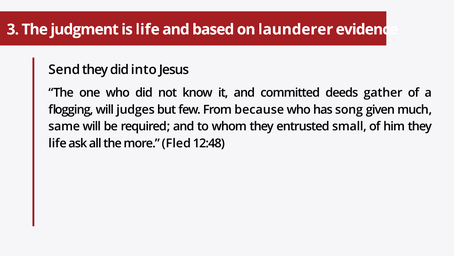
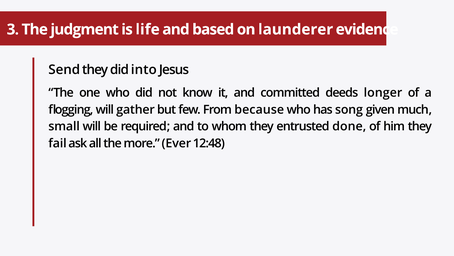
gather: gather -> longer
judges: judges -> gather
same: same -> small
small: small -> done
life at (58, 143): life -> fail
Fled: Fled -> Ever
